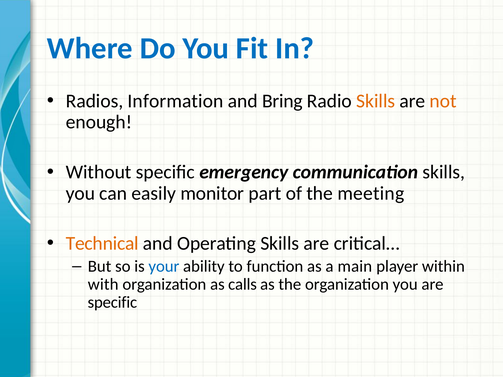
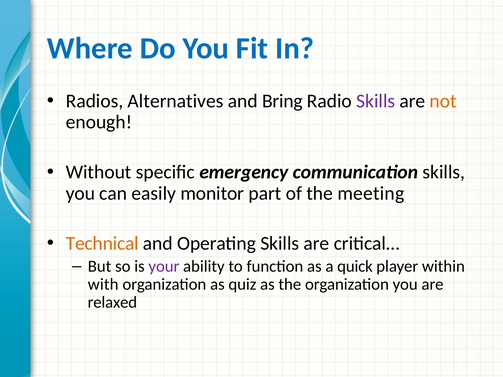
Information: Information -> Alternatives
Skills at (376, 101) colour: orange -> purple
your colour: blue -> purple
main: main -> quick
calls: calls -> quiz
specific at (112, 303): specific -> relaxed
